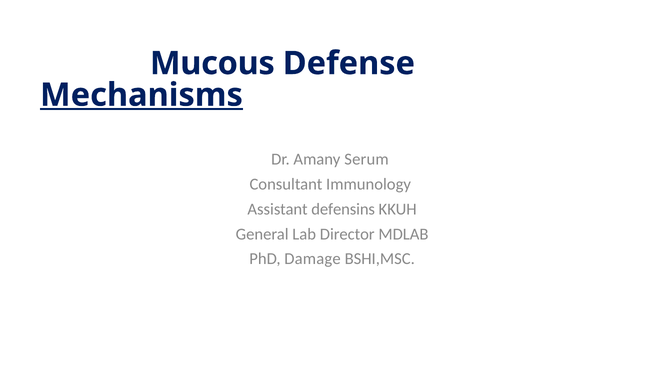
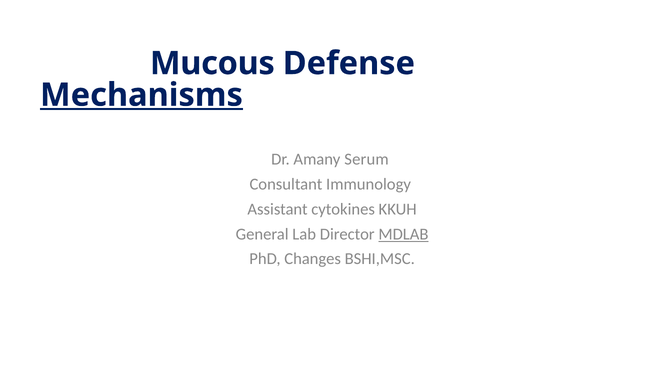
defensins: defensins -> cytokines
MDLAB underline: none -> present
Damage: Damage -> Changes
